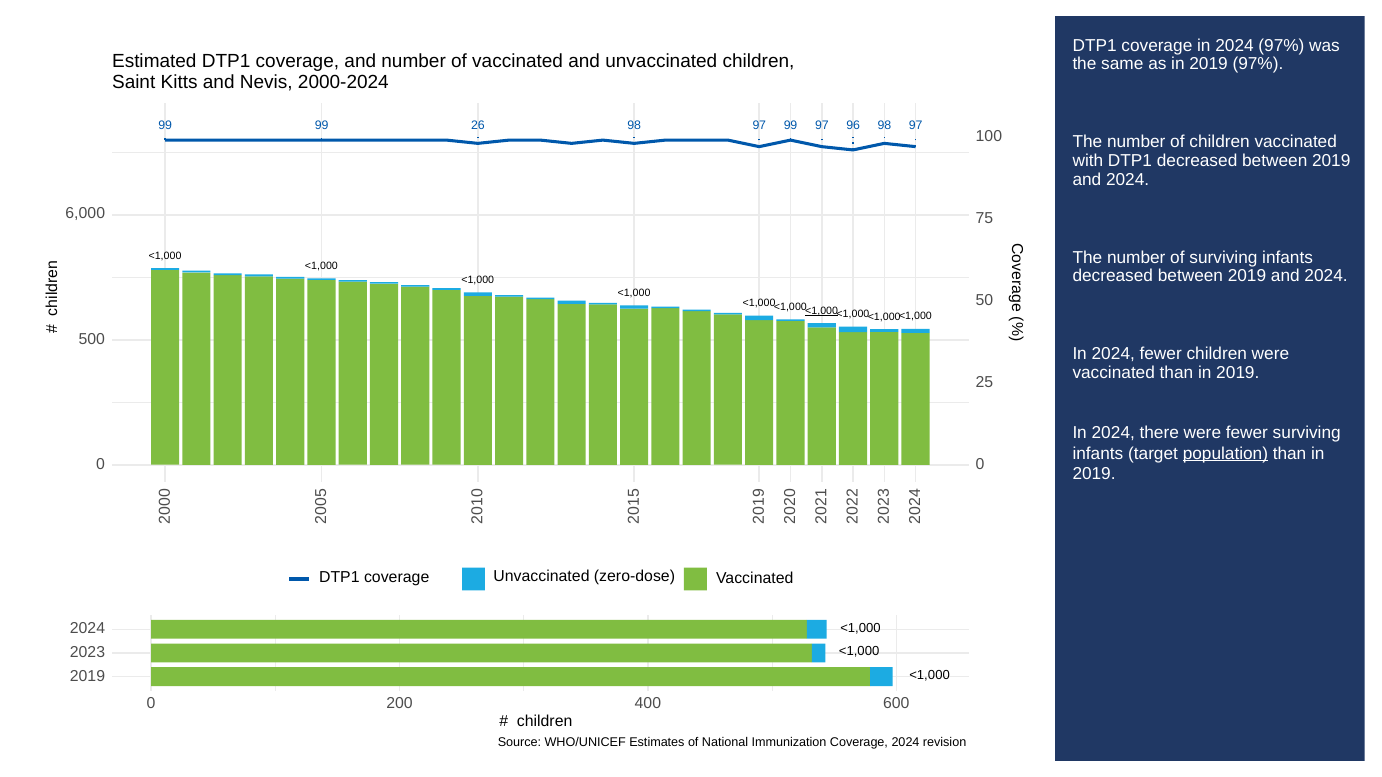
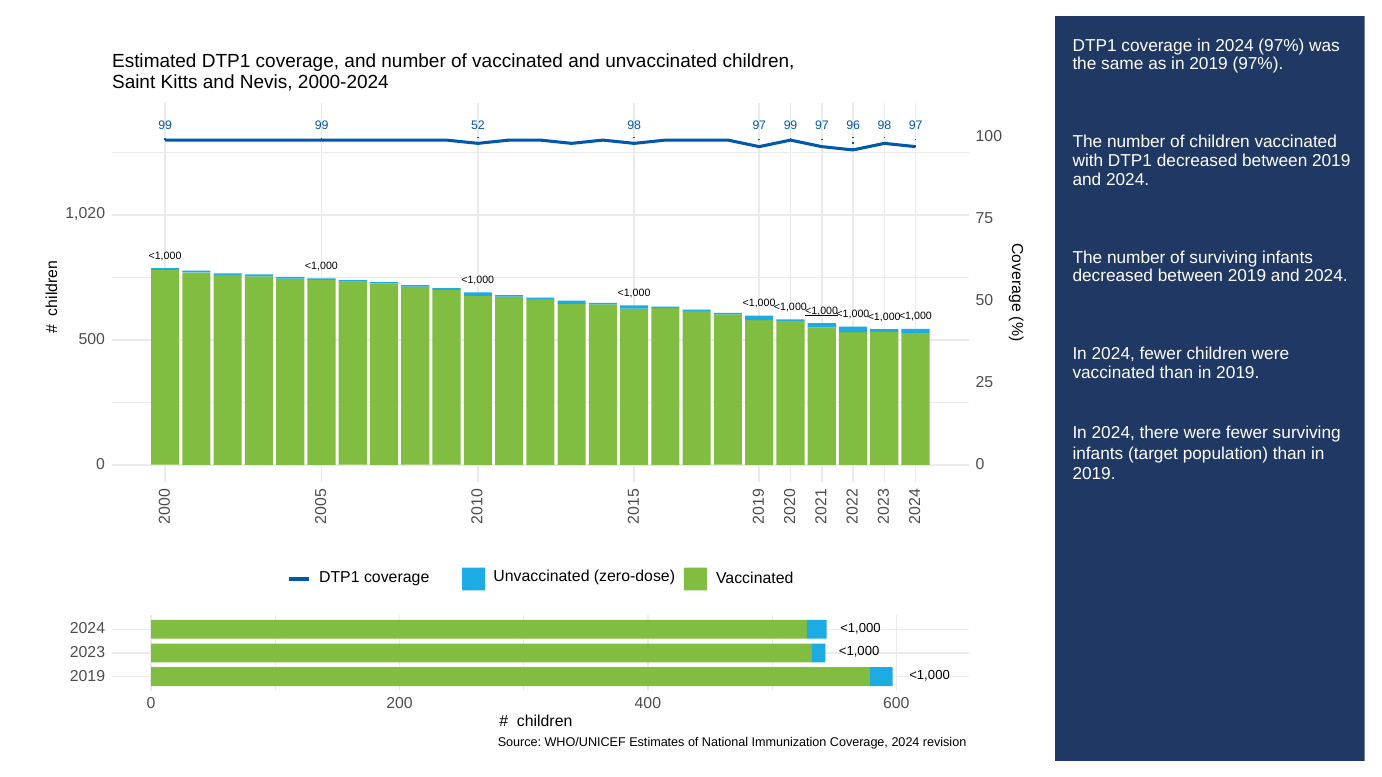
26: 26 -> 52
6,000: 6,000 -> 1,020
population underline: present -> none
